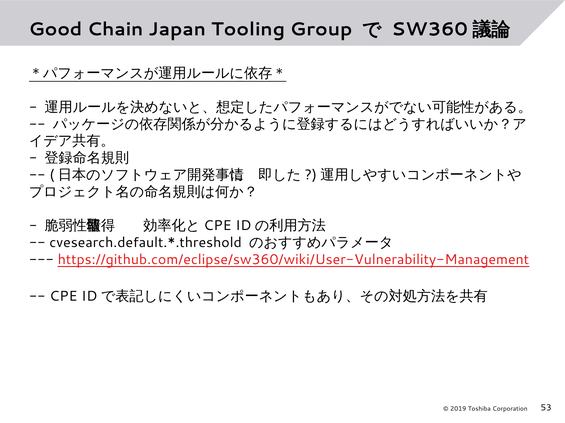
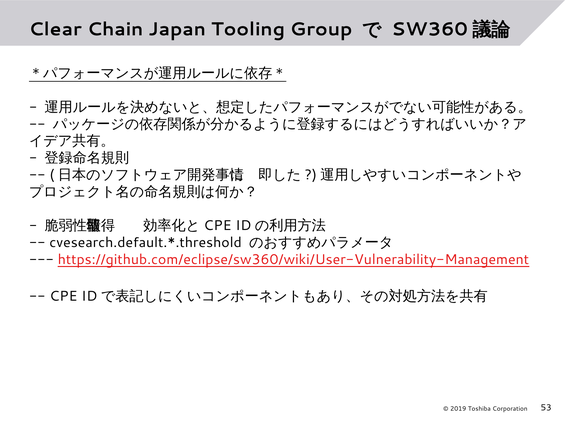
Good: Good -> Clear
